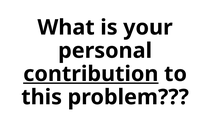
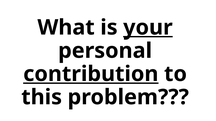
your underline: none -> present
